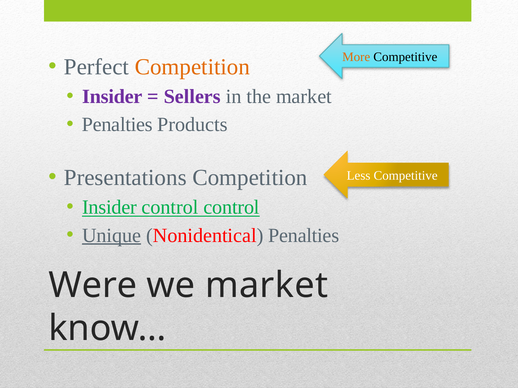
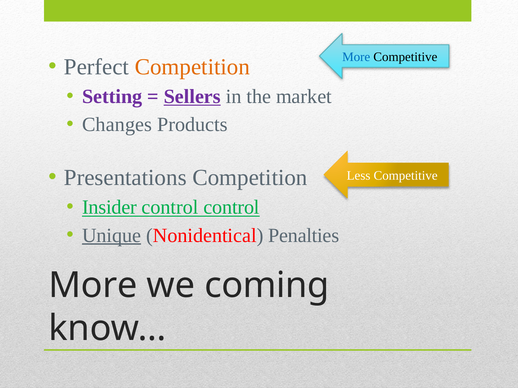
More at (356, 57) colour: orange -> blue
Insider at (112, 97): Insider -> Setting
Sellers underline: none -> present
Penalties at (117, 125): Penalties -> Changes
Were at (93, 286): Were -> More
we market: market -> coming
